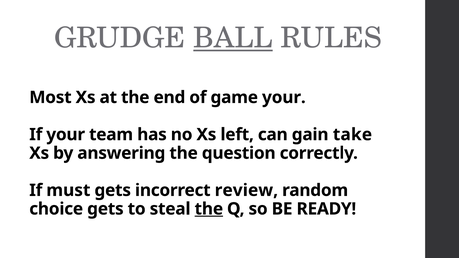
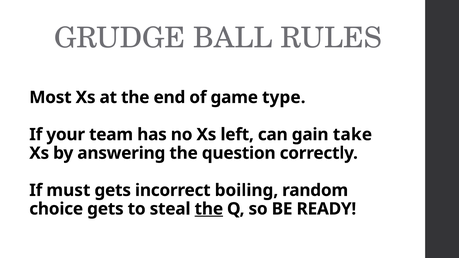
BALL underline: present -> none
game your: your -> type
review: review -> boiling
